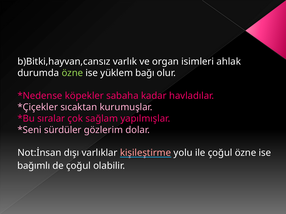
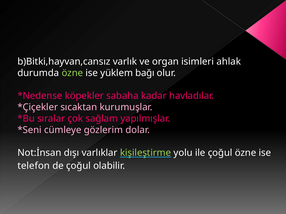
sürdüler: sürdüler -> cümleye
kişileştirme colour: pink -> light green
bağımlı: bağımlı -> telefon
